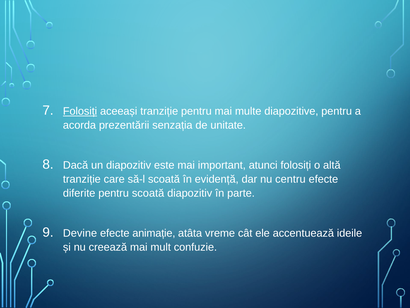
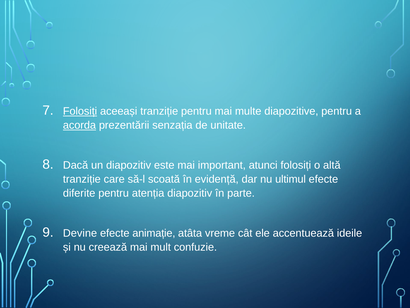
acorda underline: none -> present
centru: centru -> ultimul
pentru scoată: scoată -> atenția
